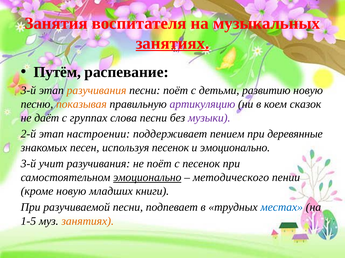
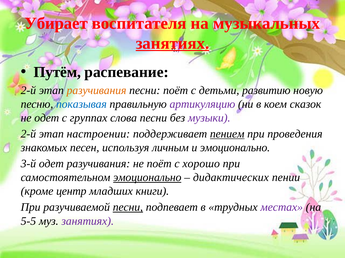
Занятия: Занятия -> Убирает
3-й at (28, 91): 3-й -> 2-й
показывая colour: orange -> blue
не даёт: даёт -> одет
пением underline: none -> present
деревянные: деревянные -> проведения
используя песенок: песенок -> личным
3-й учит: учит -> одет
с песенок: песенок -> хорошо
методического: методического -> дидактических
кроме новую: новую -> центр
песни at (128, 208) underline: none -> present
местах colour: blue -> purple
1-5: 1-5 -> 5-5
занятиях at (88, 222) colour: orange -> purple
